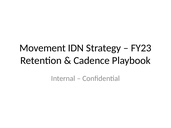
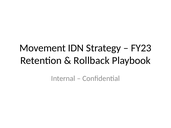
Cadence: Cadence -> Rollback
